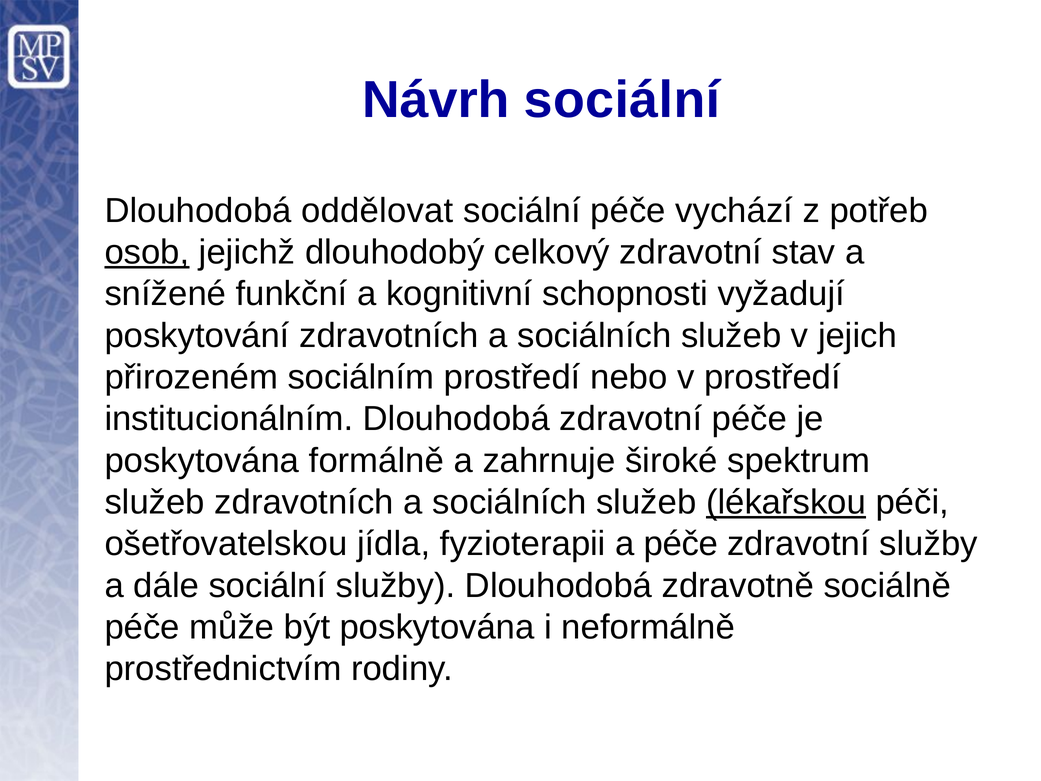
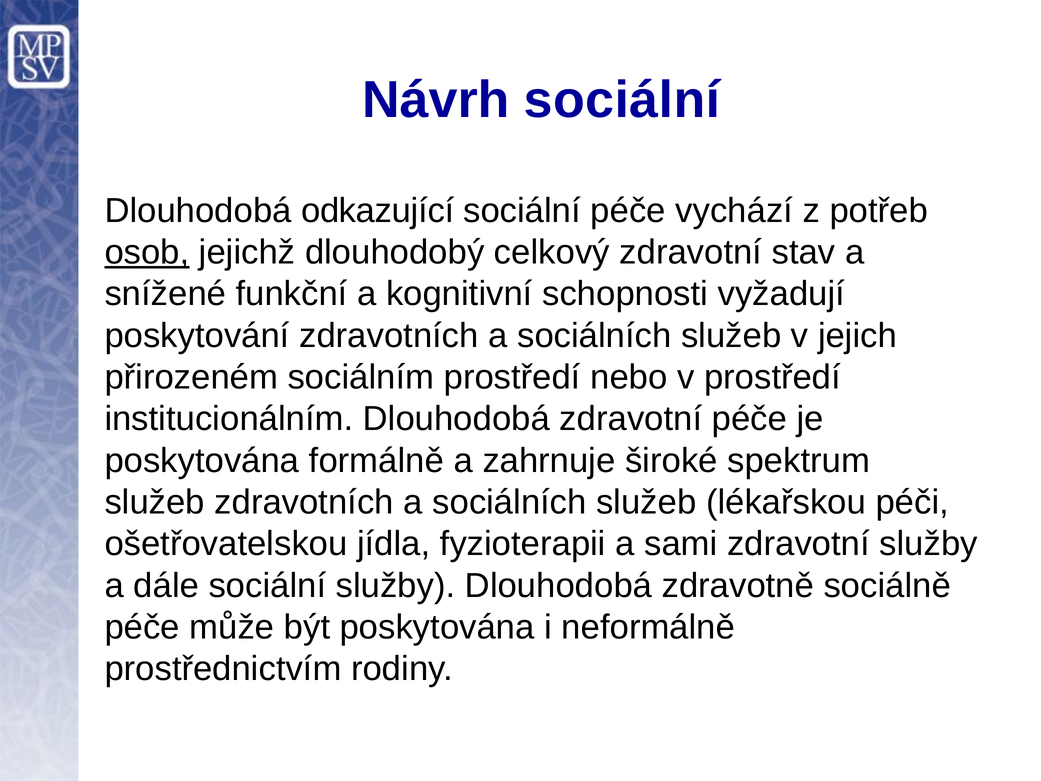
oddělovat: oddělovat -> odkazující
lékařskou underline: present -> none
a péče: péče -> sami
